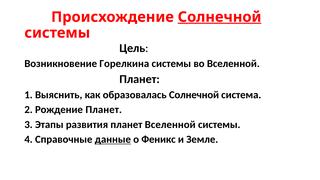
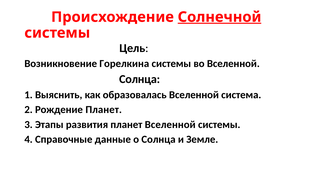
Планет at (140, 79): Планет -> Солнца
образовалась Солнечной: Солнечной -> Вселенной
данные underline: present -> none
о Феникс: Феникс -> Солнца
